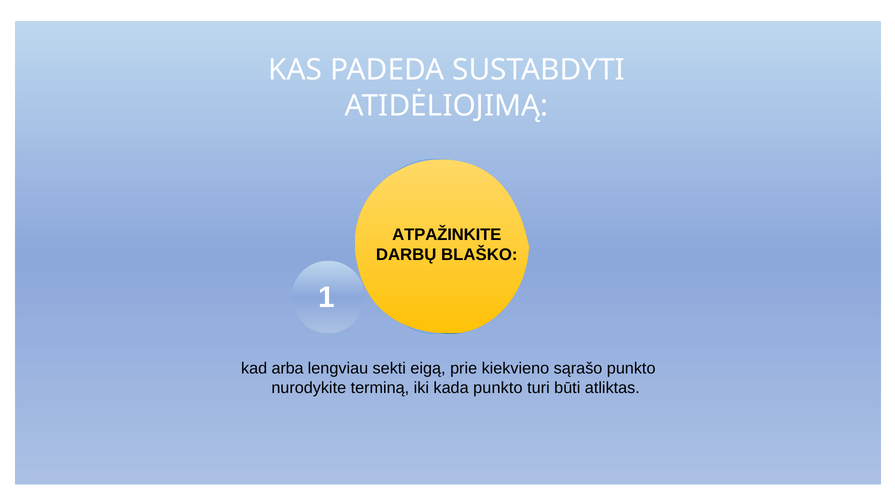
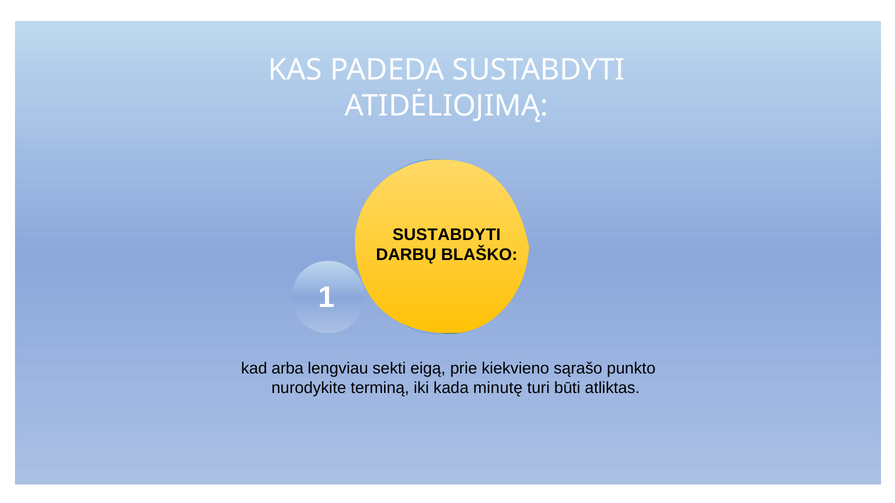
ATPAŽINKITE at (447, 235): ATPAŽINKITE -> SUSTABDYTI
kada punkto: punkto -> minutę
